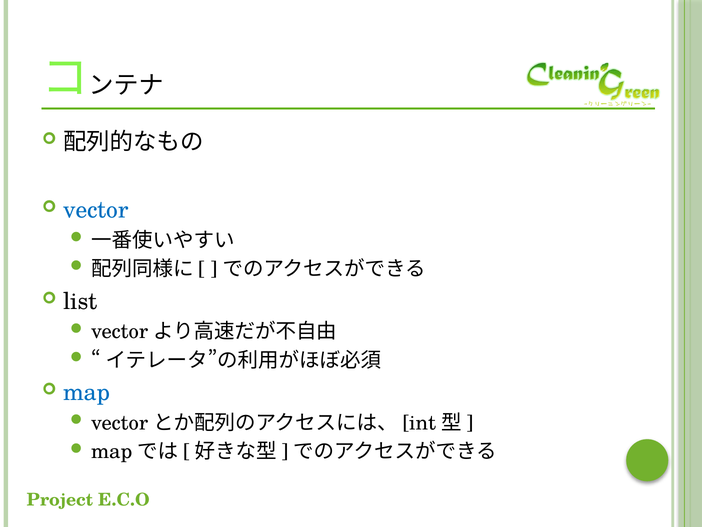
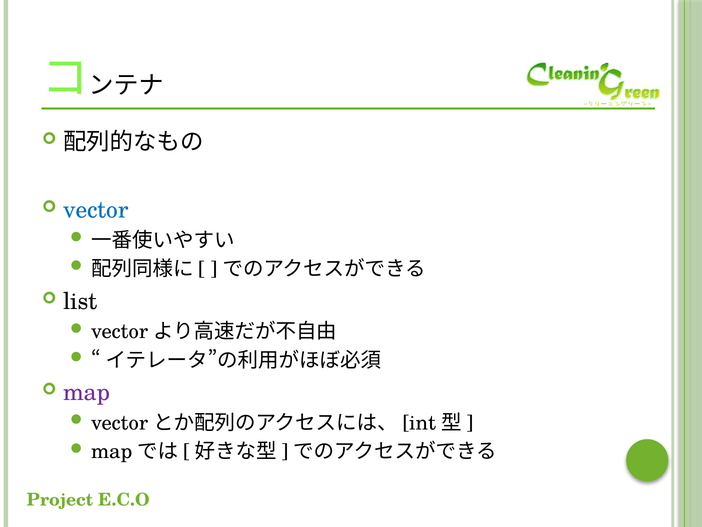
map colour: blue -> purple
